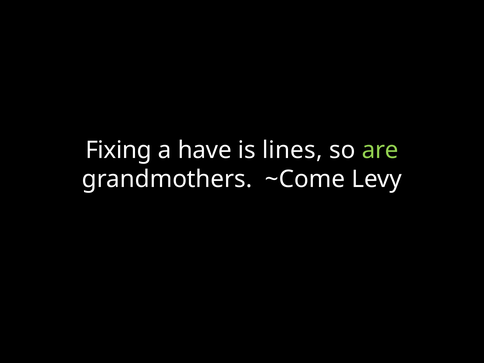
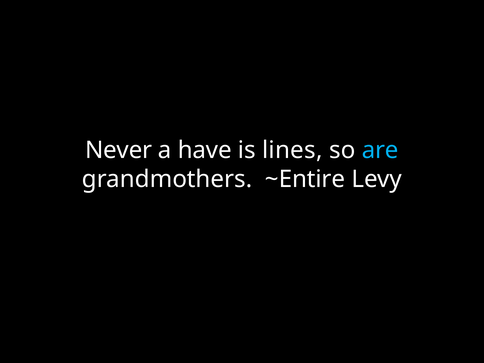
Fixing: Fixing -> Never
are colour: light green -> light blue
~Come: ~Come -> ~Entire
